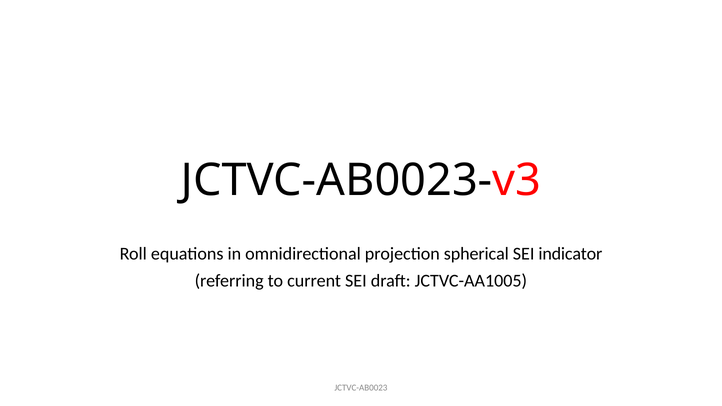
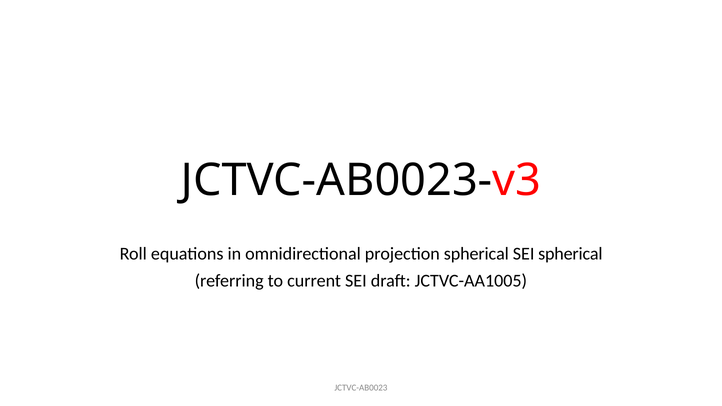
SEI indicator: indicator -> spherical
